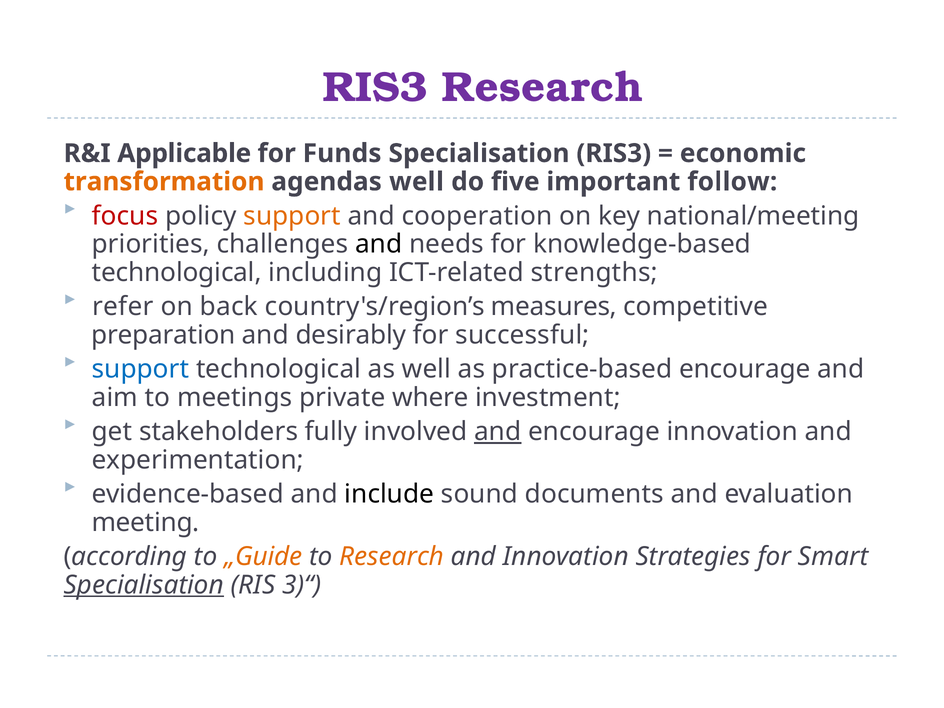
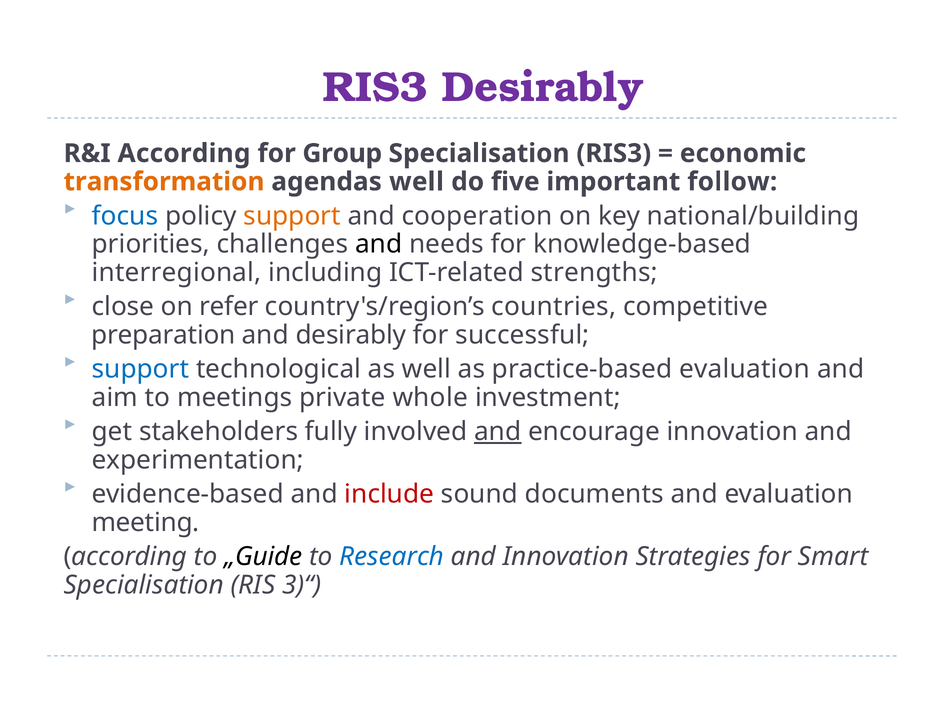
RIS3 Research: Research -> Desirably
R&I Applicable: Applicable -> According
Funds: Funds -> Group
focus colour: red -> blue
national/meeting: national/meeting -> national/building
technological at (177, 273): technological -> interregional
refer: refer -> close
back: back -> refer
measures: measures -> countries
practice-based encourage: encourage -> evaluation
where: where -> whole
include colour: black -> red
„Guide colour: orange -> black
Research at (392, 557) colour: orange -> blue
Specialisation at (144, 585) underline: present -> none
